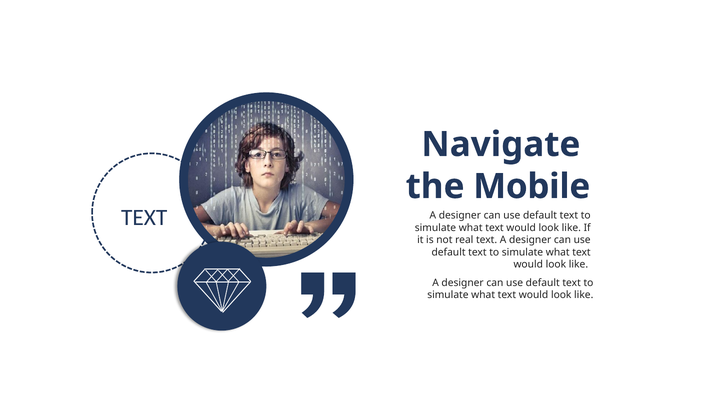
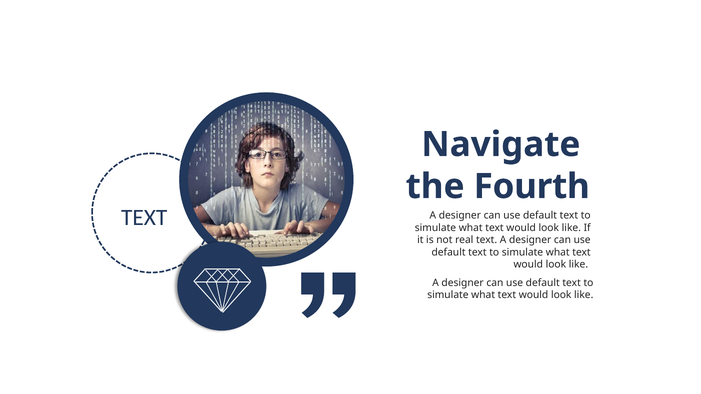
Mobile: Mobile -> Fourth
